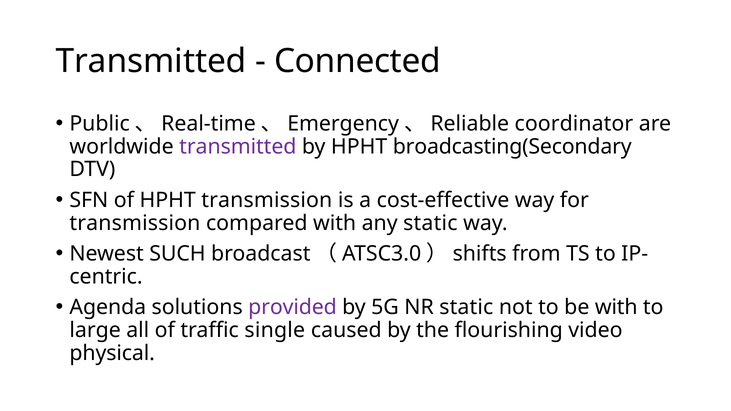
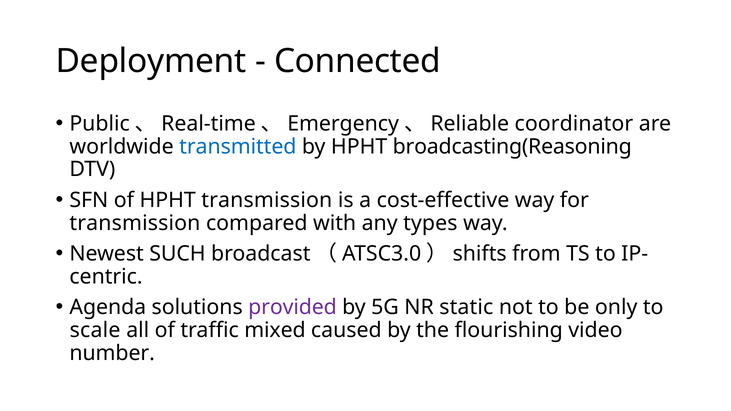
Transmitted at (151, 61): Transmitted -> Deployment
transmitted at (238, 147) colour: purple -> blue
broadcasting(Secondary: broadcasting(Secondary -> broadcasting(Reasoning
any static: static -> types
be with: with -> only
large: large -> scale
single: single -> mixed
physical: physical -> number
